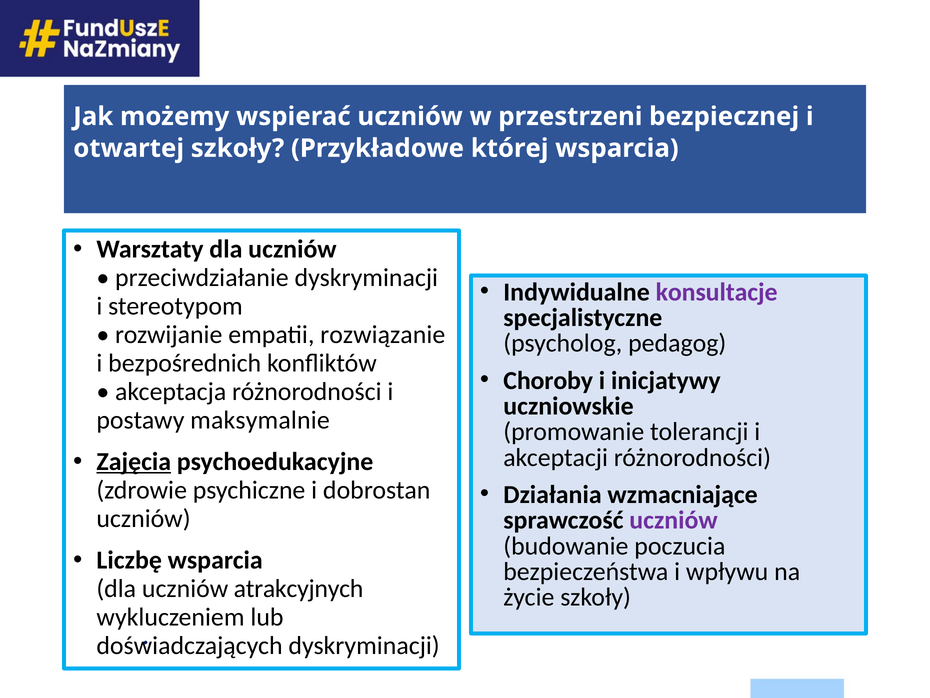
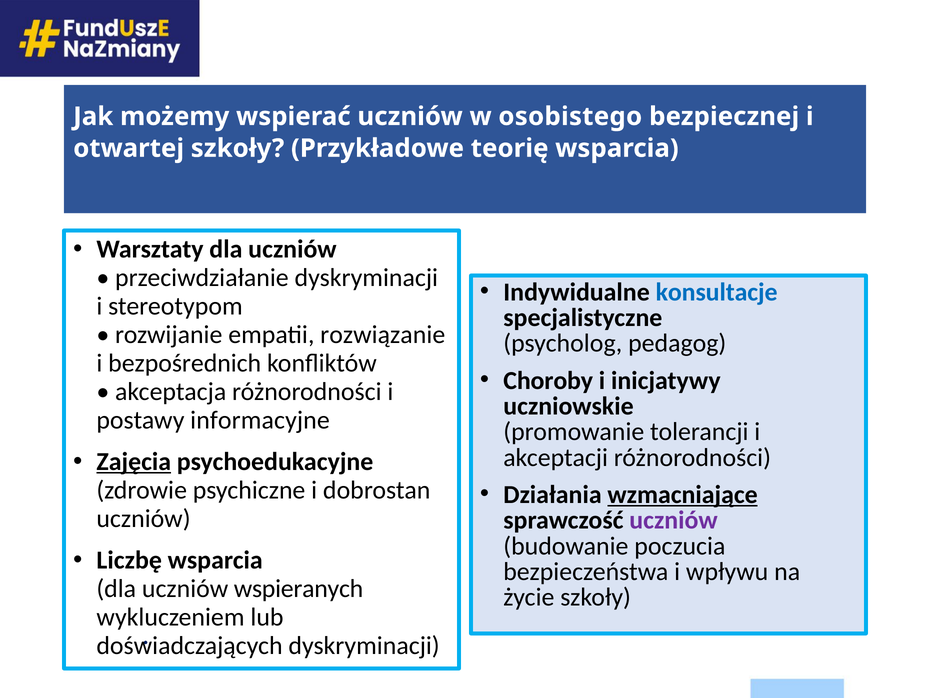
przestrzeni: przestrzeni -> osobistego
której: której -> teorię
konsultacje colour: purple -> blue
maksymalnie: maksymalnie -> informacyjne
wzmacniające underline: none -> present
atrakcyjnych: atrakcyjnych -> wspieranych
